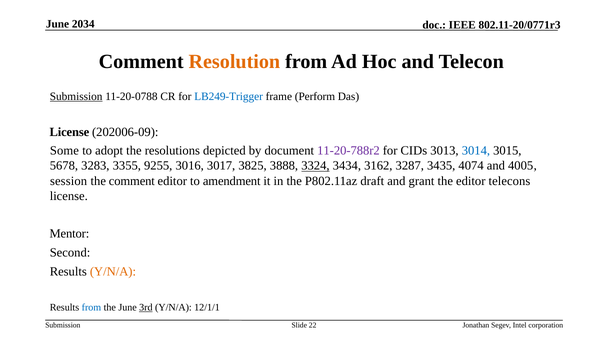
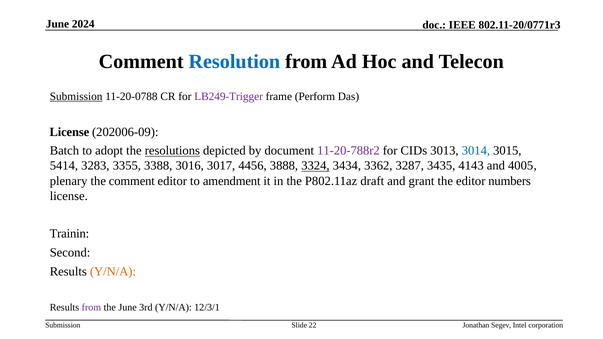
2034: 2034 -> 2024
Resolution colour: orange -> blue
LB249-Trigger colour: blue -> purple
Some: Some -> Batch
resolutions underline: none -> present
5678: 5678 -> 5414
9255: 9255 -> 3388
3825: 3825 -> 4456
3162: 3162 -> 3362
4074: 4074 -> 4143
session: session -> plenary
telecons: telecons -> numbers
Mentor: Mentor -> Trainin
from at (91, 308) colour: blue -> purple
3rd underline: present -> none
12/1/1: 12/1/1 -> 12/3/1
